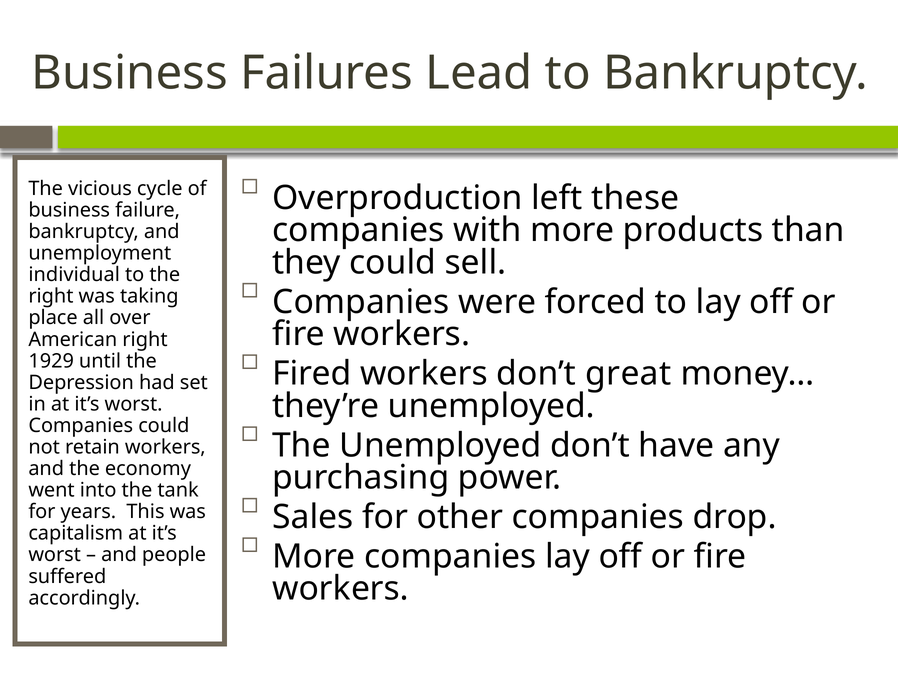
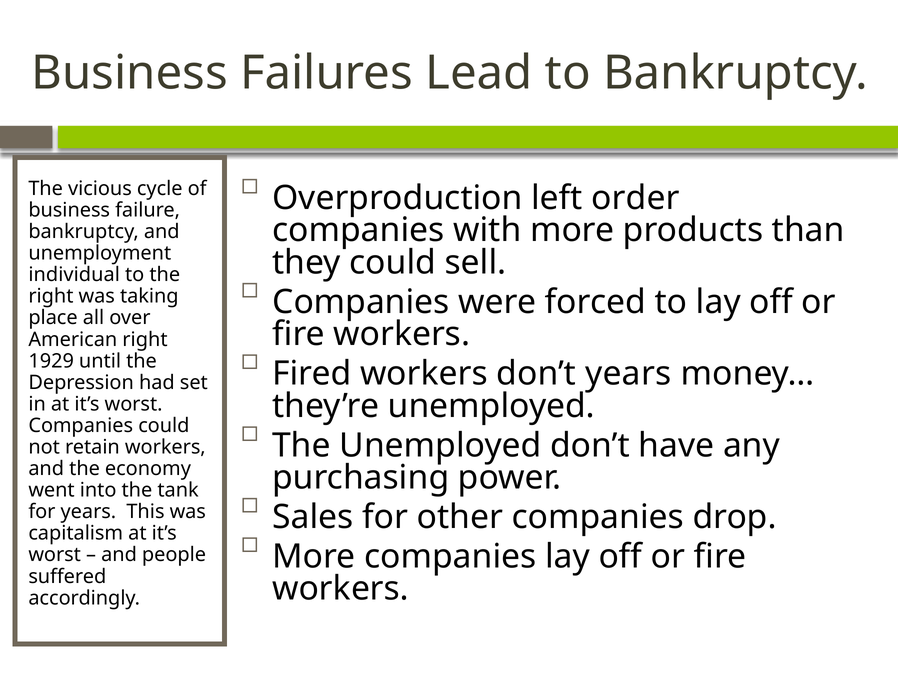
these: these -> order
don’t great: great -> years
